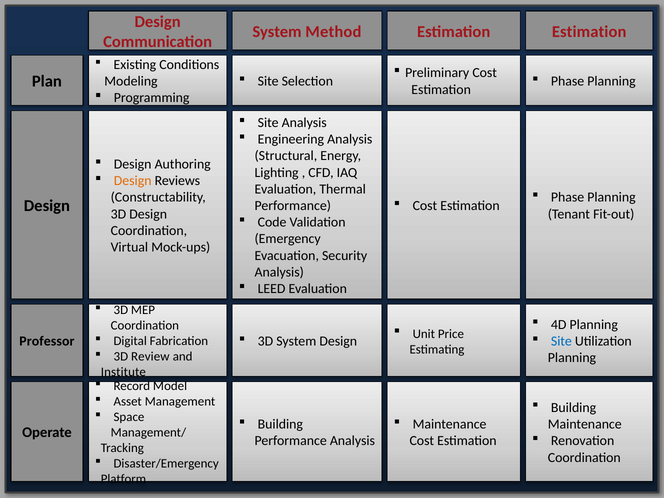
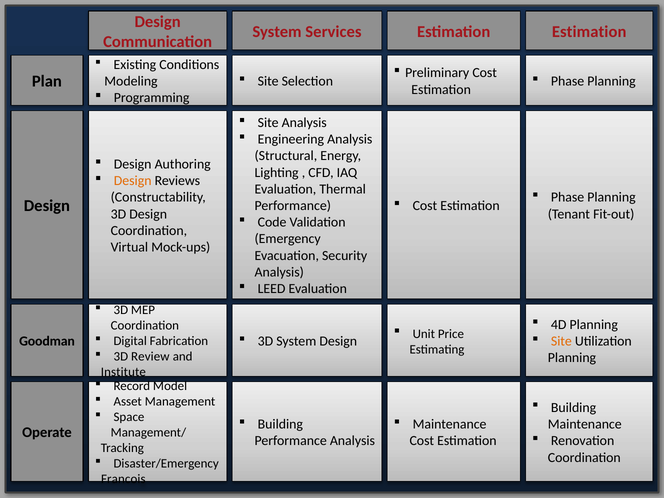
Method: Method -> Services
Site at (561, 341) colour: blue -> orange
Professor: Professor -> Goodman
Platform: Platform -> Francois
